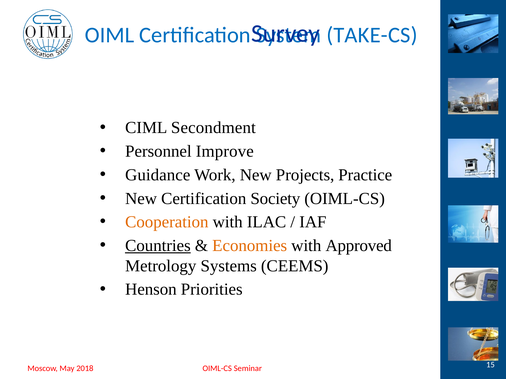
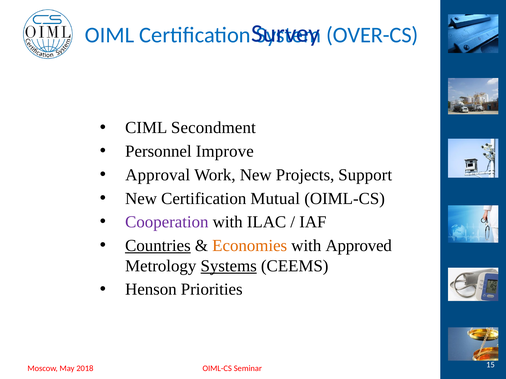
TAKE-CS: TAKE-CS -> OVER-CS
Guidance: Guidance -> Approval
Practice: Practice -> Support
Society: Society -> Mutual
Cooperation colour: orange -> purple
Systems underline: none -> present
